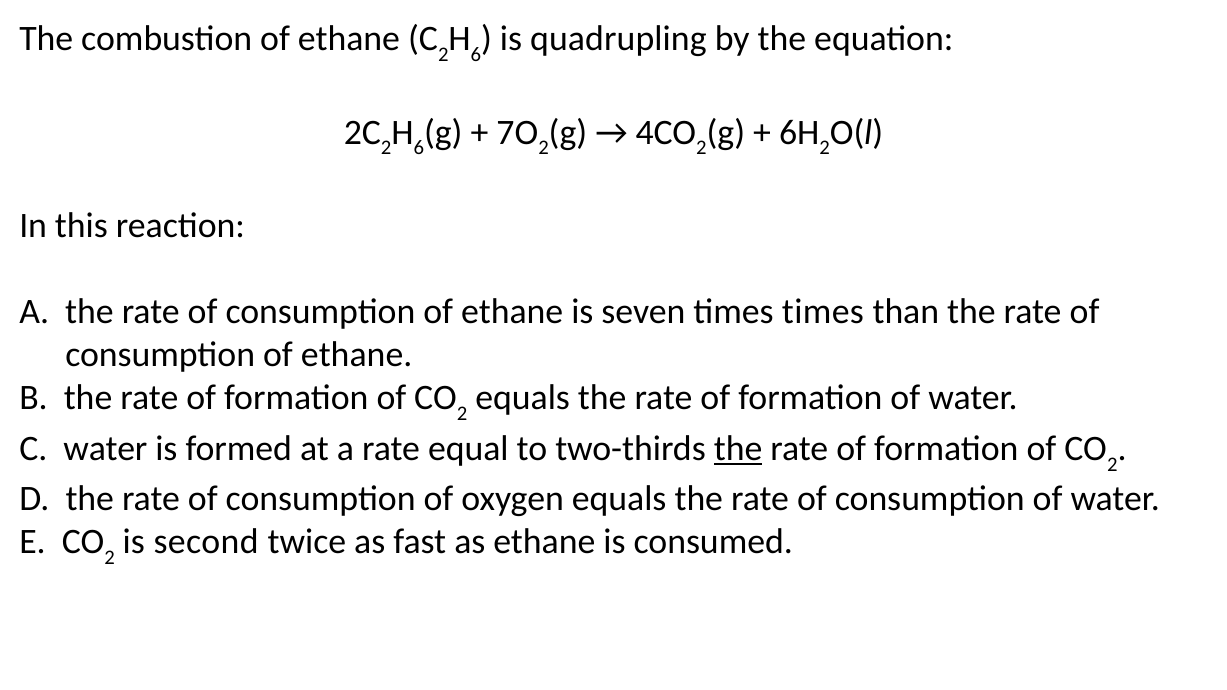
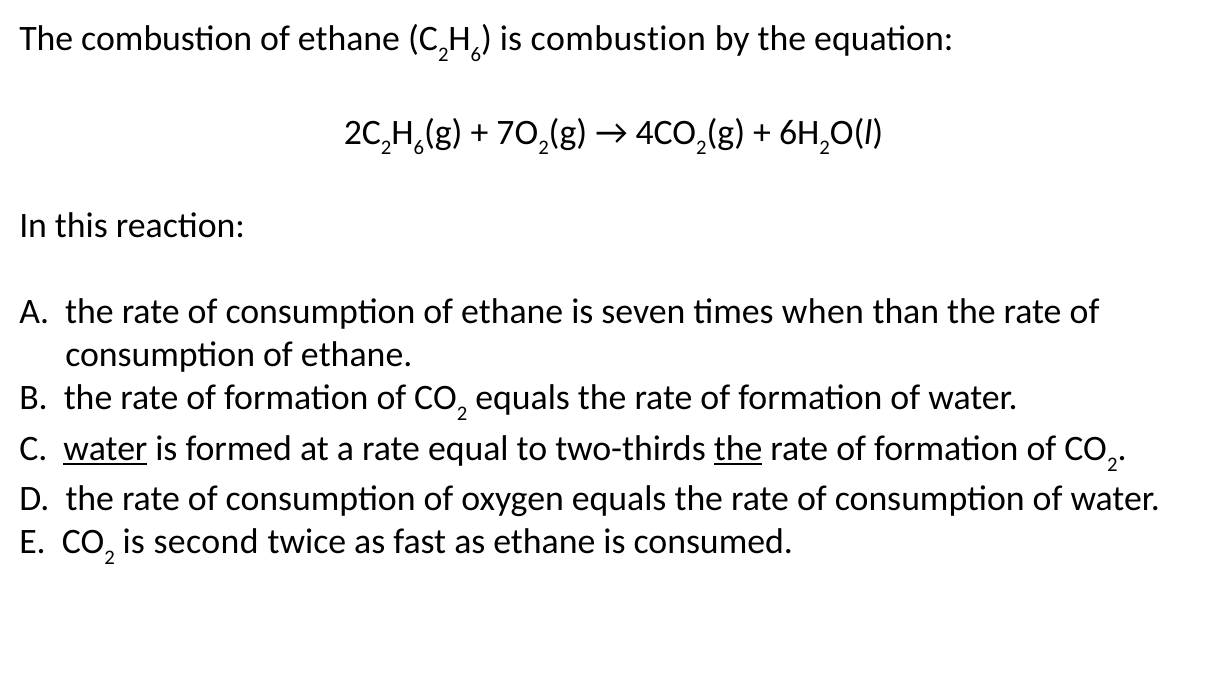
is quadrupling: quadrupling -> combustion
times times: times -> when
water at (105, 449) underline: none -> present
